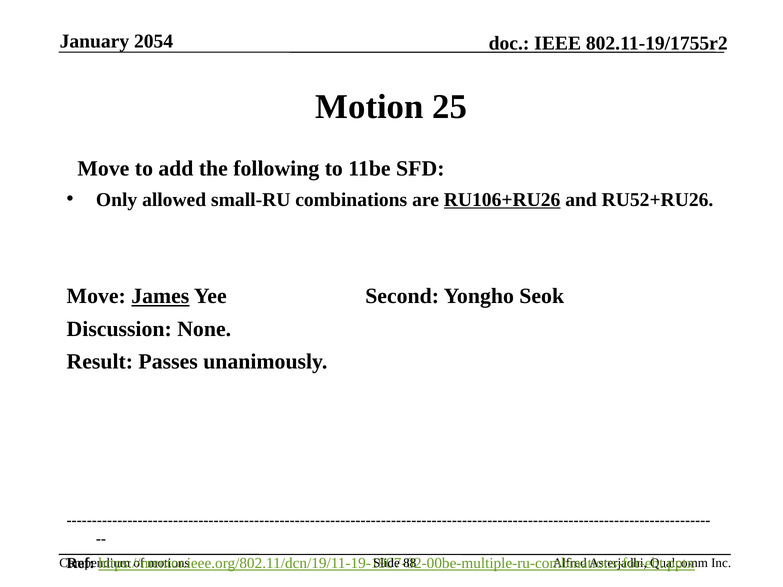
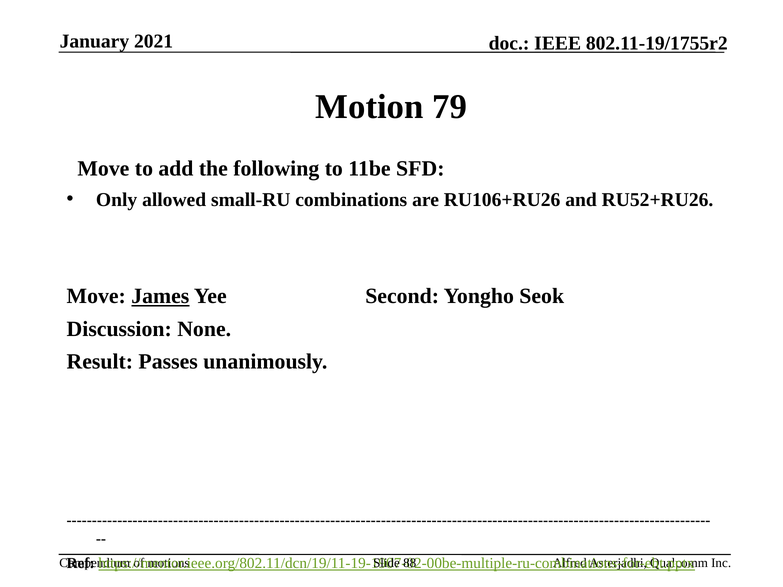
2054: 2054 -> 2021
25: 25 -> 79
RU106+RU26 underline: present -> none
